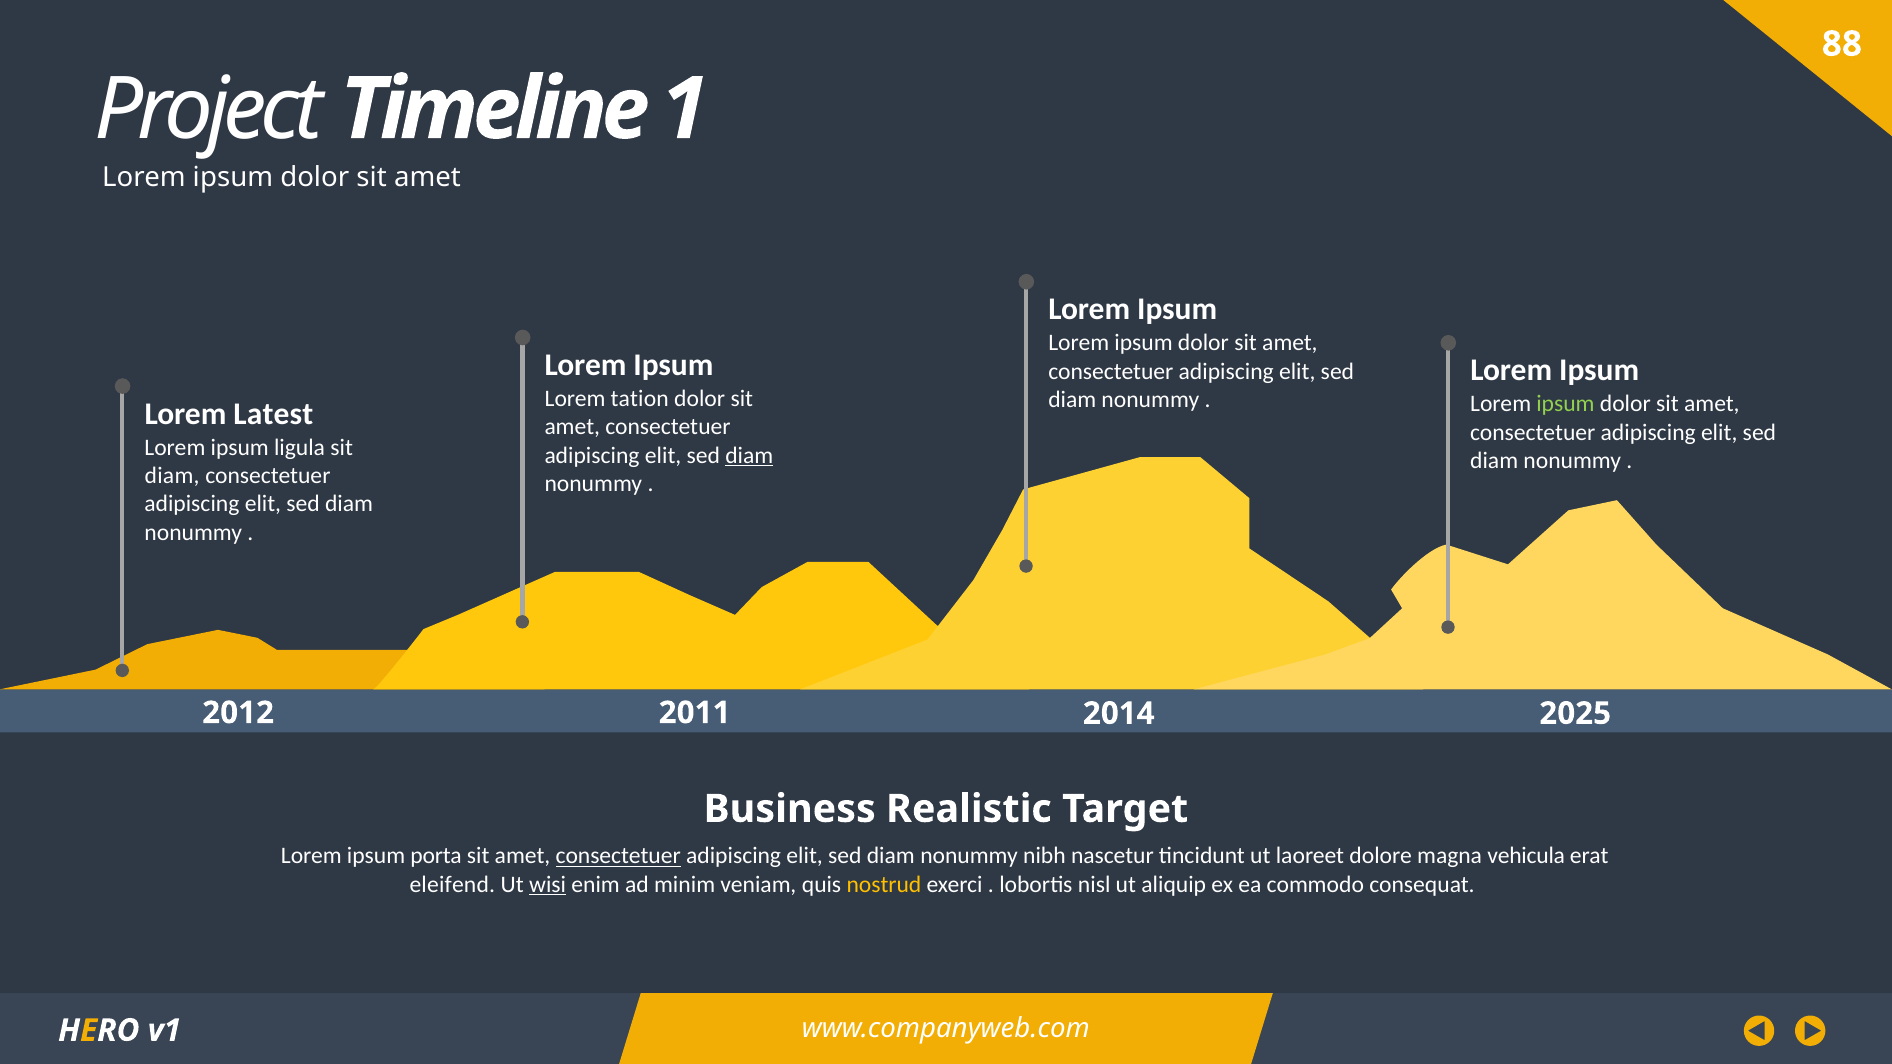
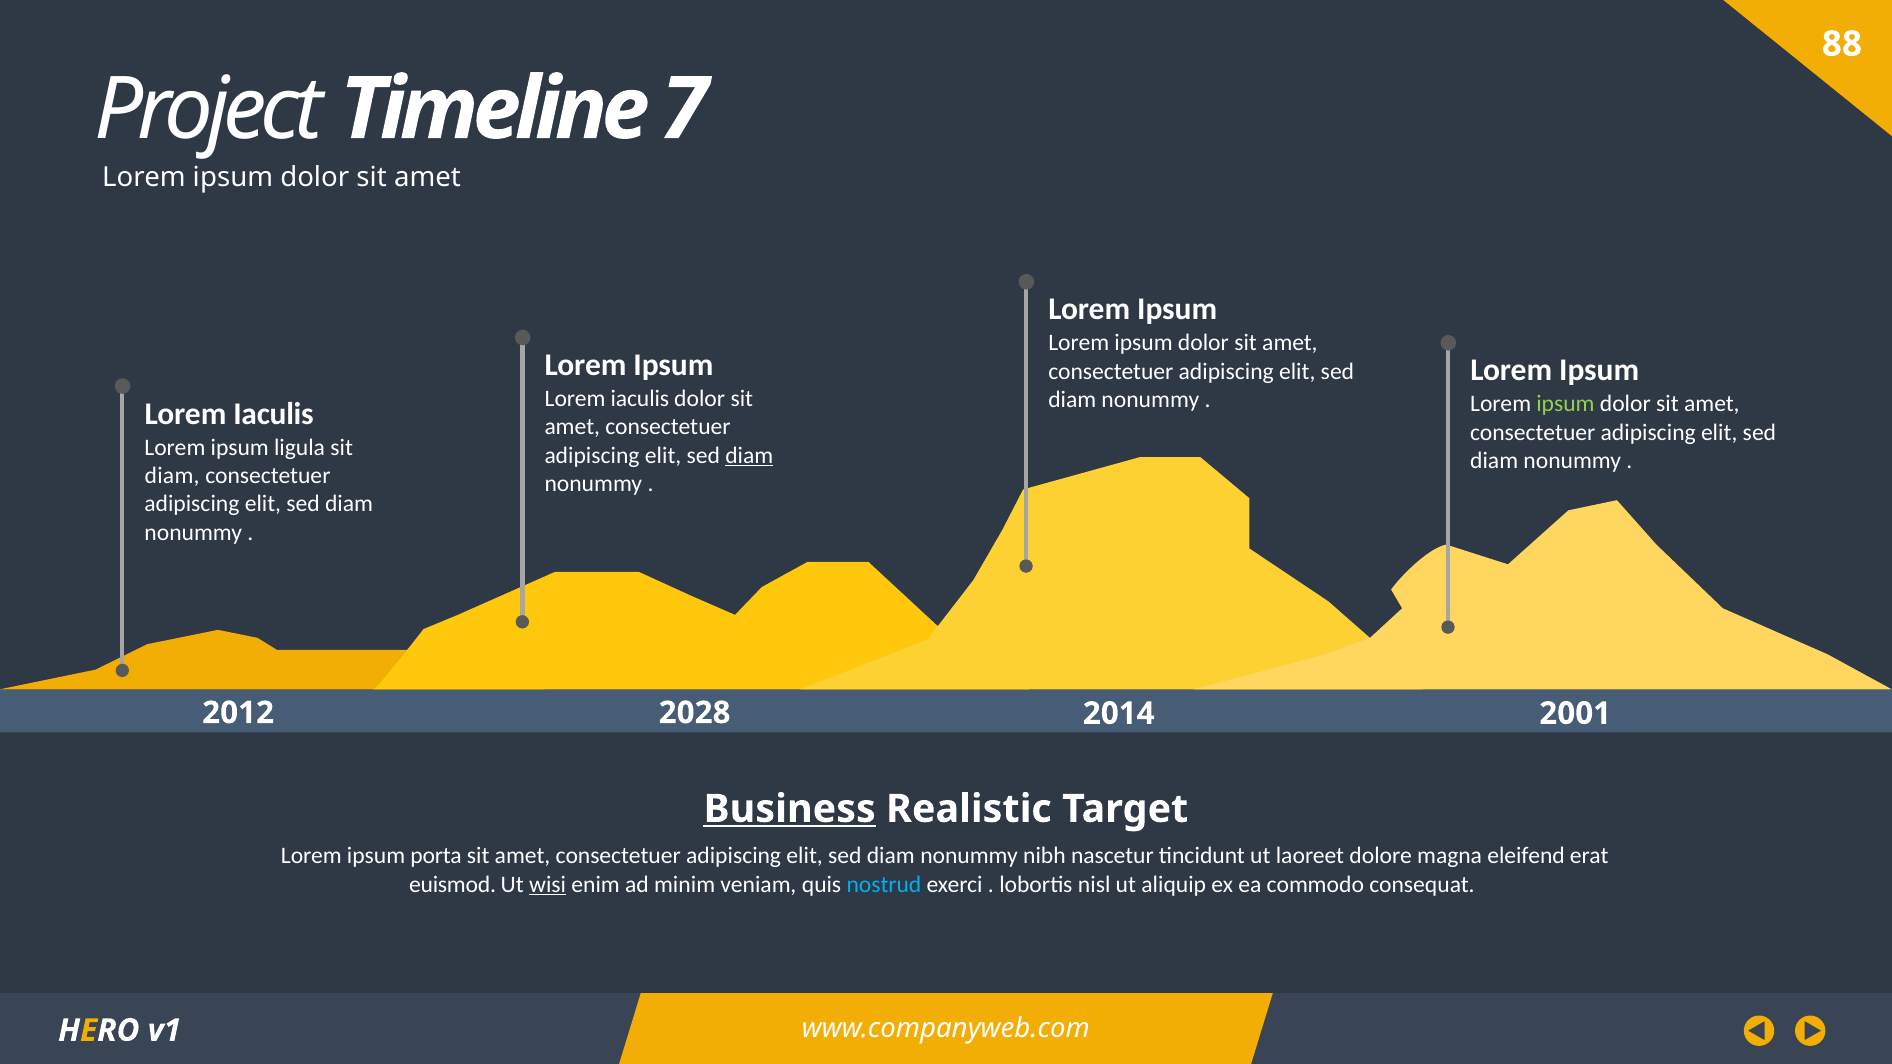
1: 1 -> 7
tation at (640, 399): tation -> iaculis
Latest at (273, 414): Latest -> Iaculis
2011: 2011 -> 2028
2025: 2025 -> 2001
Business underline: none -> present
consectetuer at (618, 856) underline: present -> none
vehicula: vehicula -> eleifend
eleifend: eleifend -> euismod
nostrud colour: yellow -> light blue
